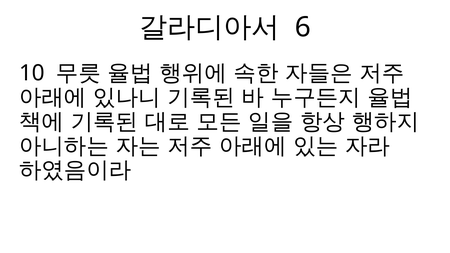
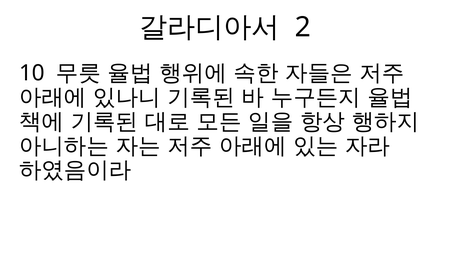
6: 6 -> 2
